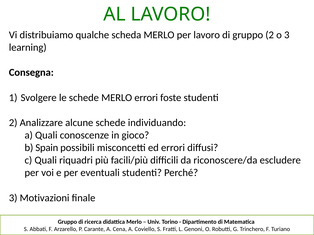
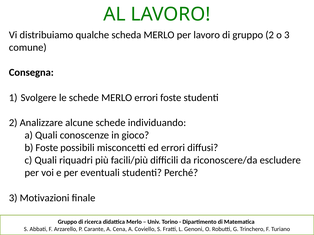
learning: learning -> comune
b Spain: Spain -> Foste
